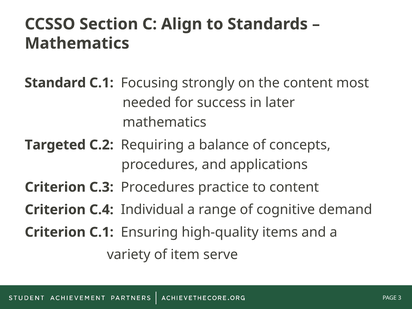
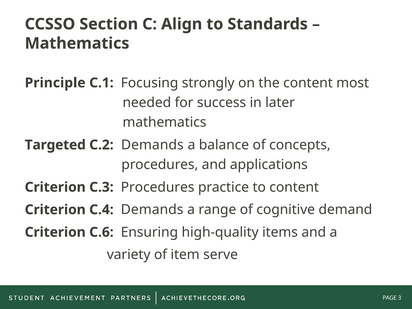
Standard: Standard -> Principle
C.2 Requiring: Requiring -> Demands
C.4 Individual: Individual -> Demands
Criterion C.1: C.1 -> C.6
